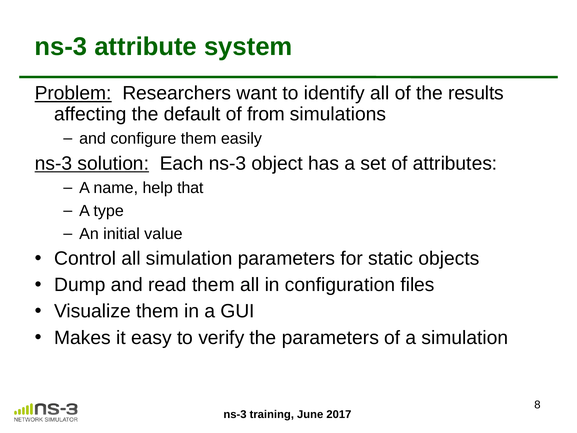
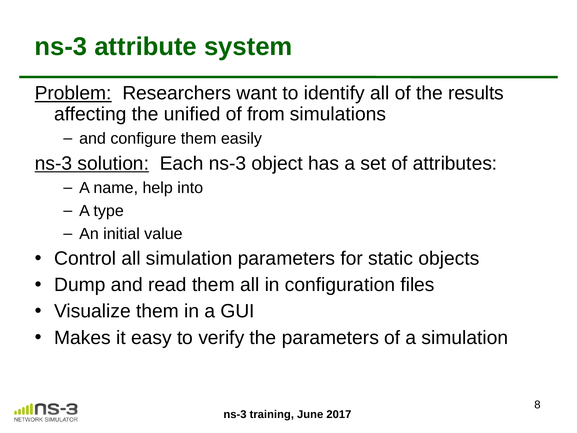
default: default -> unified
that: that -> into
